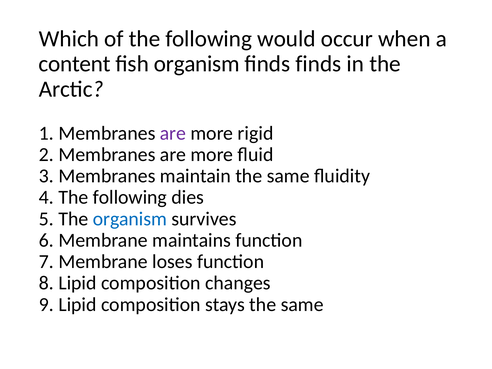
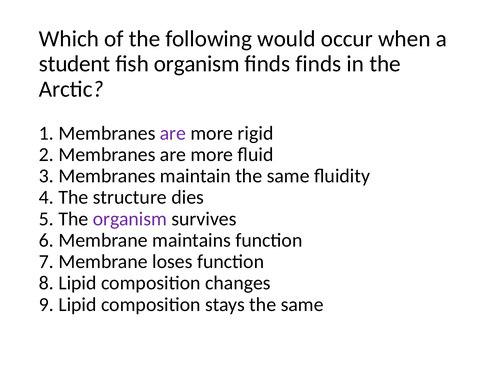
content: content -> student
4 The following: following -> structure
organism at (130, 219) colour: blue -> purple
